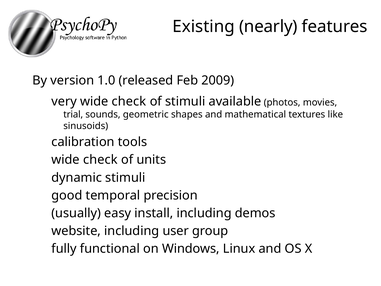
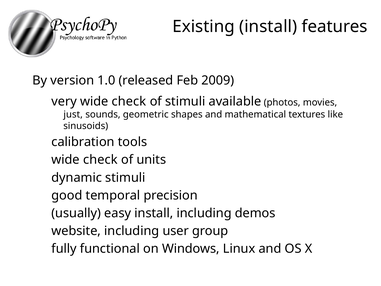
Existing nearly: nearly -> install
trial: trial -> just
